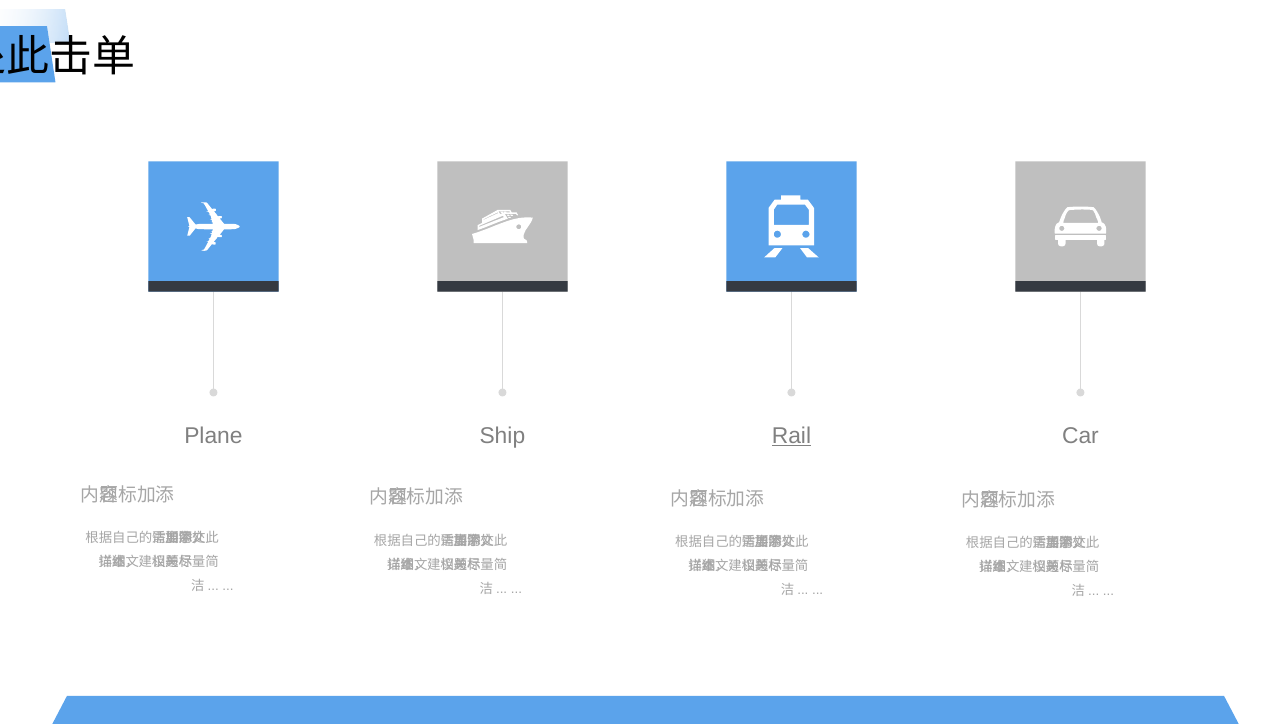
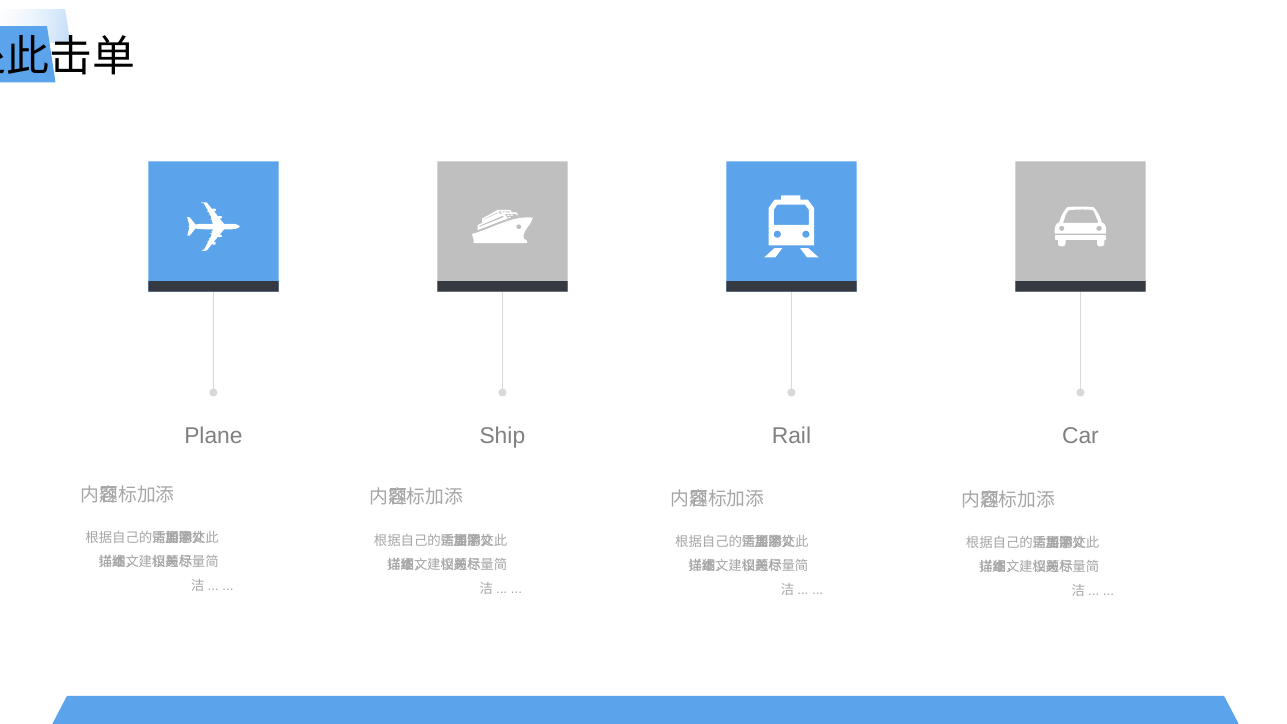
Rail underline: present -> none
